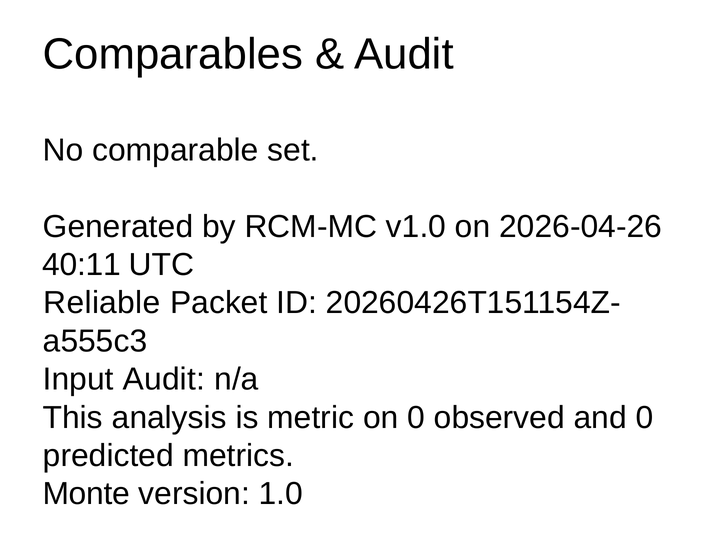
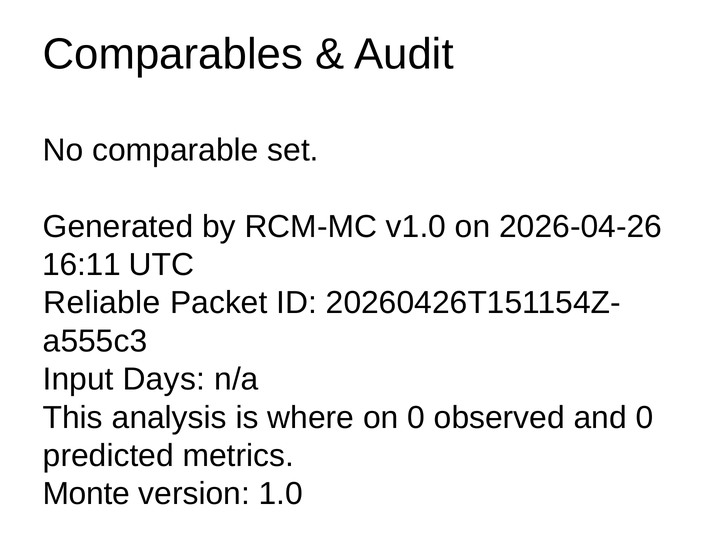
40:11: 40:11 -> 16:11
Input Audit: Audit -> Days
metric: metric -> where
